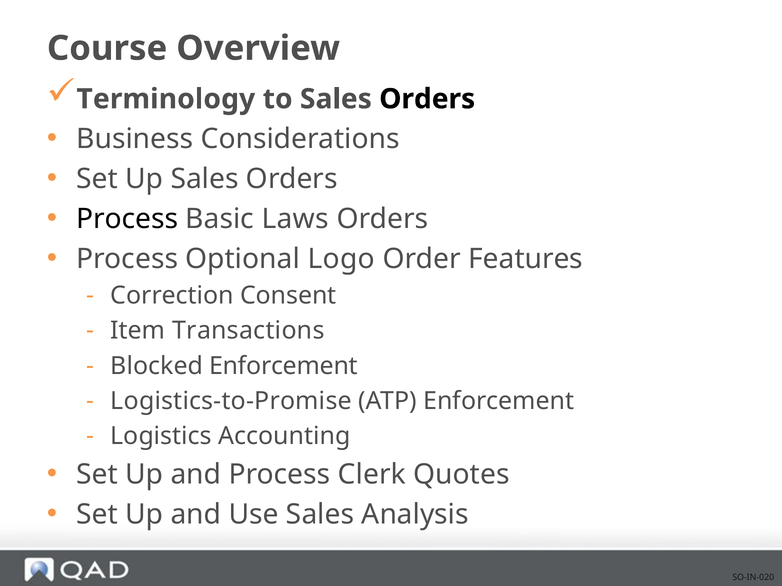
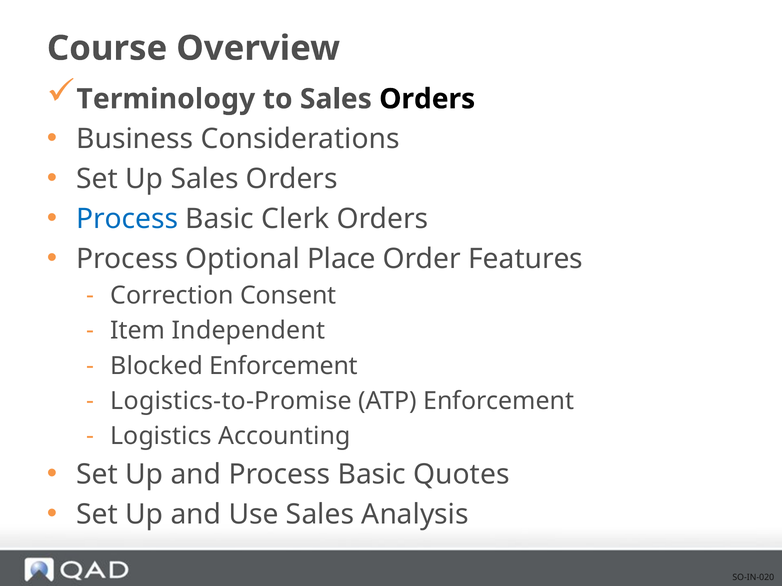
Process at (127, 219) colour: black -> blue
Laws: Laws -> Clerk
Logo: Logo -> Place
Transactions: Transactions -> Independent
and Process Clerk: Clerk -> Basic
